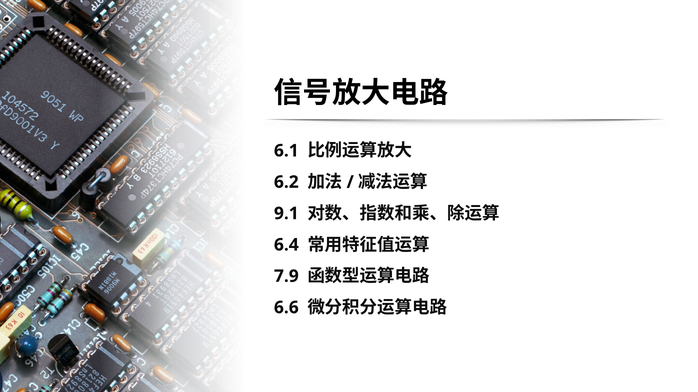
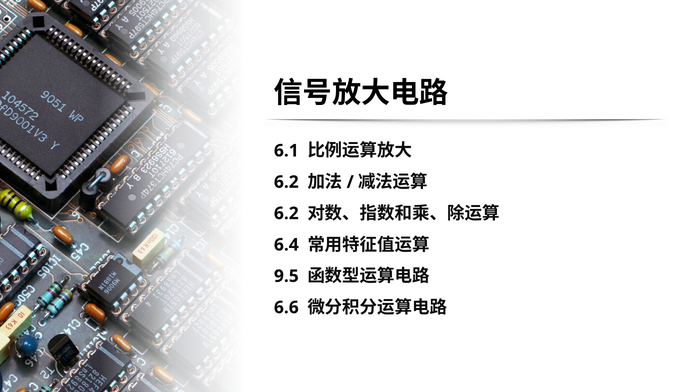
9.1 at (286, 214): 9.1 -> 6.2
7.9: 7.9 -> 9.5
